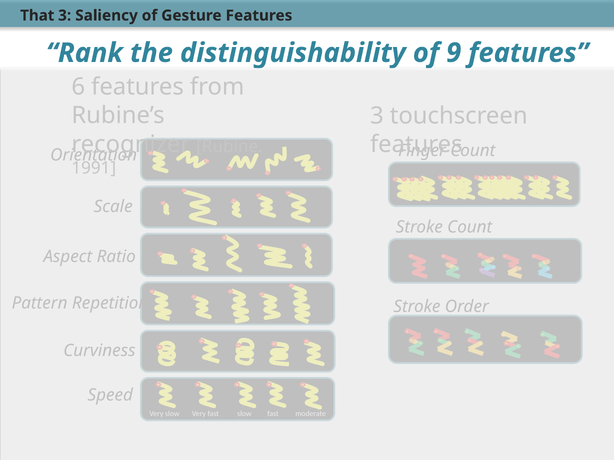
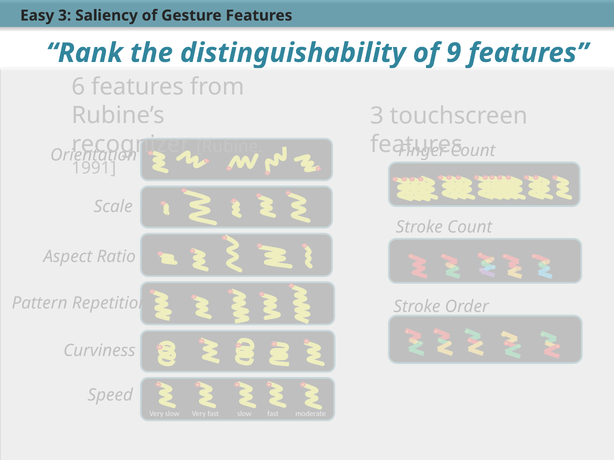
That: That -> Easy
